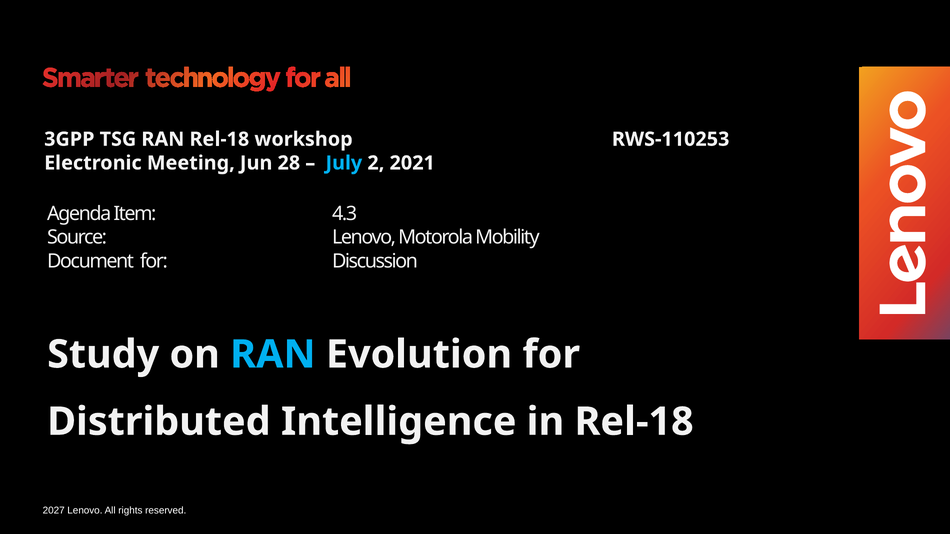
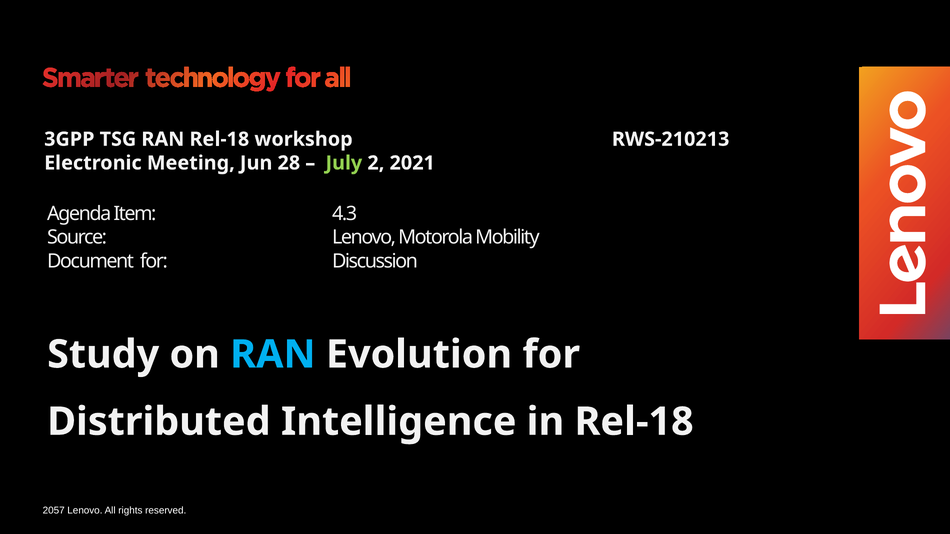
RWS-110253: RWS-110253 -> RWS-210213
July colour: light blue -> light green
2027: 2027 -> 2057
